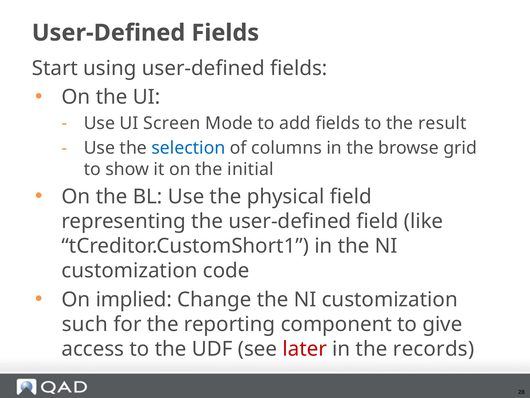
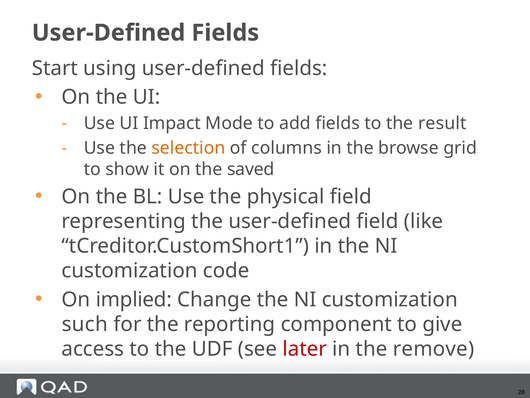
Screen: Screen -> Impact
selection colour: blue -> orange
initial: initial -> saved
records: records -> remove
